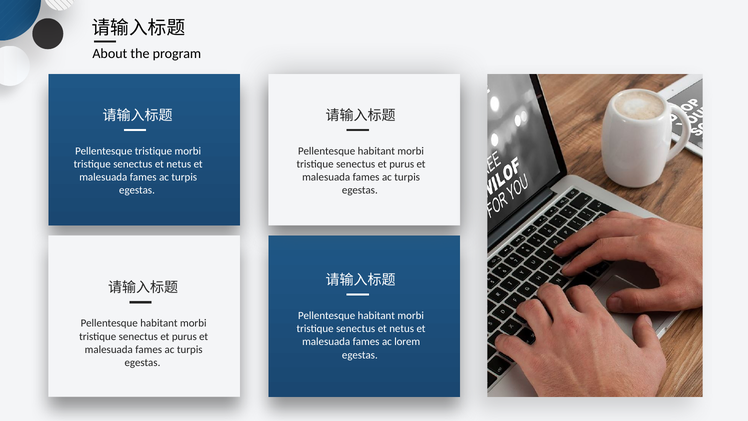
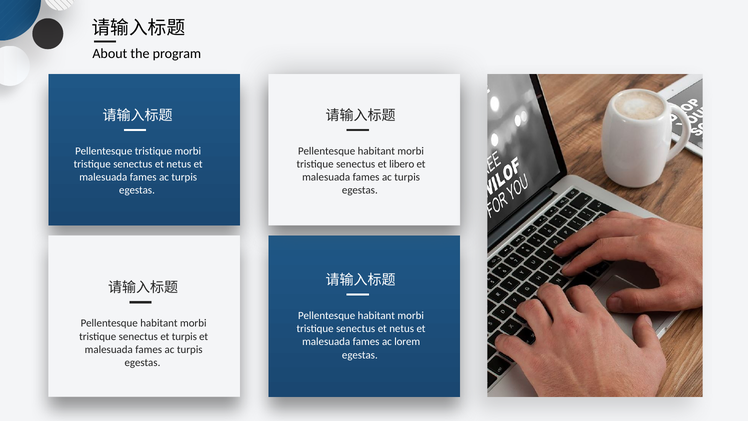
purus at (402, 164): purus -> libero
purus at (184, 336): purus -> turpis
